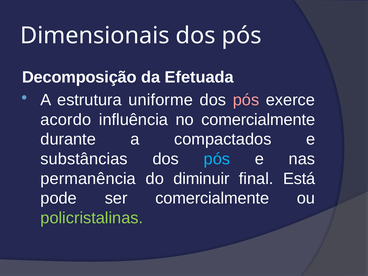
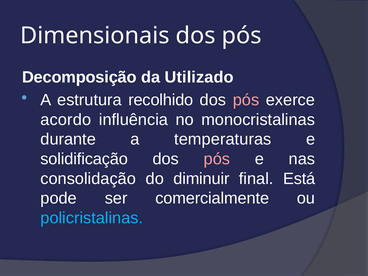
Efetuada: Efetuada -> Utilizado
uniforme: uniforme -> recolhido
no comercialmente: comercialmente -> monocristalinas
compactados: compactados -> temperaturas
substâncias: substâncias -> solidificação
pós at (217, 159) colour: light blue -> pink
permanência: permanência -> consolidação
policristalinas colour: light green -> light blue
